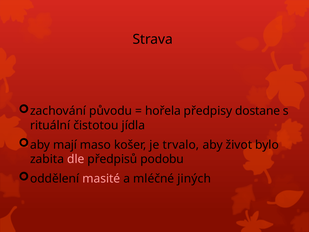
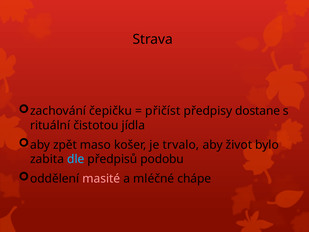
původu: původu -> čepičku
hořela: hořela -> přičíst
mají: mají -> zpět
dle colour: pink -> light blue
jiných: jiných -> chápe
